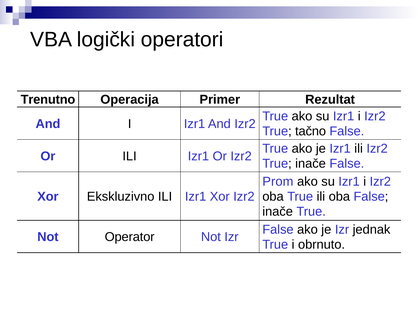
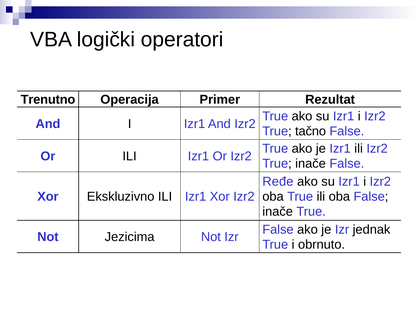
Prom: Prom -> Ređe
Operator: Operator -> Jezicima
